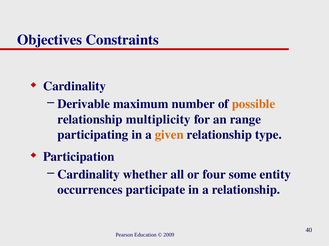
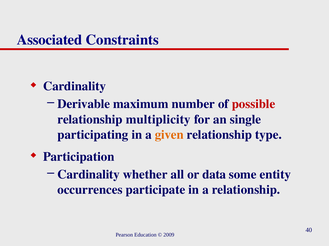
Objectives: Objectives -> Associated
possible colour: orange -> red
range: range -> single
four: four -> data
